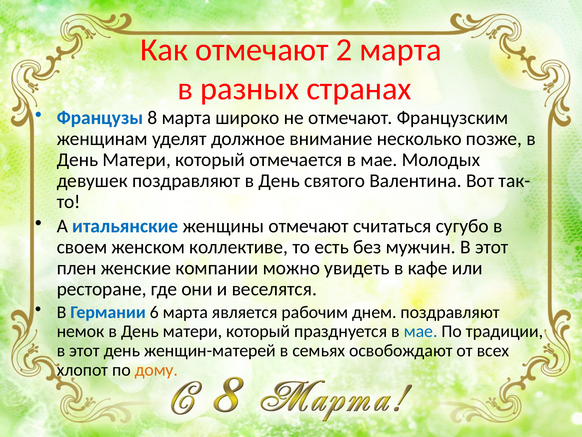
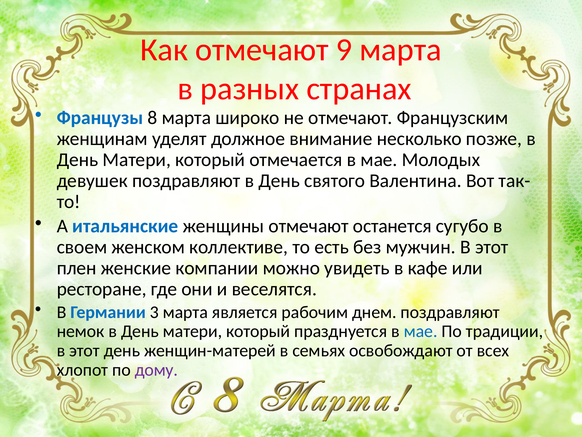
2: 2 -> 9
считаться: считаться -> останется
6: 6 -> 3
дому colour: orange -> purple
